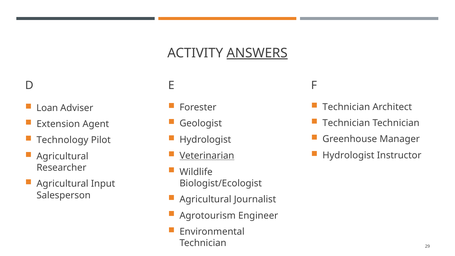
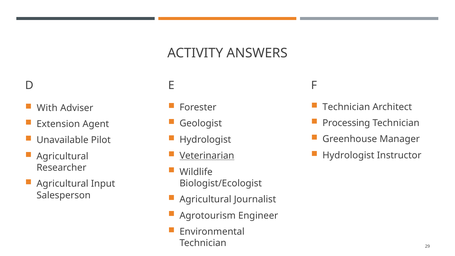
ANSWERS underline: present -> none
Loan: Loan -> With
Technician at (346, 123): Technician -> Processing
Technology: Technology -> Unavailable
